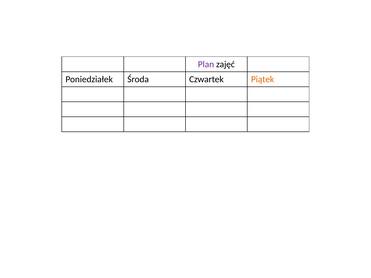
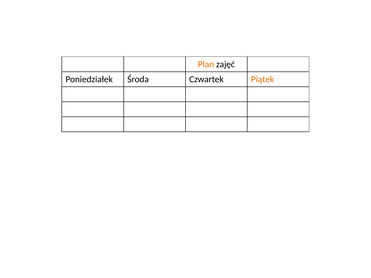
Plan colour: purple -> orange
